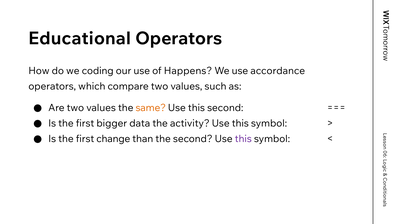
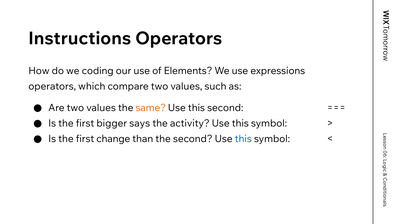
Educational: Educational -> Instructions
Happens: Happens -> Elements
accordance: accordance -> expressions
data: data -> says
this at (243, 139) colour: purple -> blue
